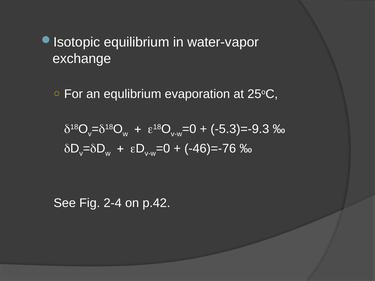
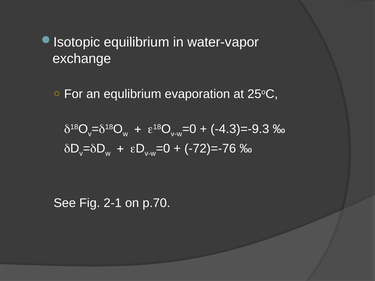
-5.3)=-9.3: -5.3)=-9.3 -> -4.3)=-9.3
-46)=-76: -46)=-76 -> -72)=-76
2-4: 2-4 -> 2-1
p.42: p.42 -> p.70
